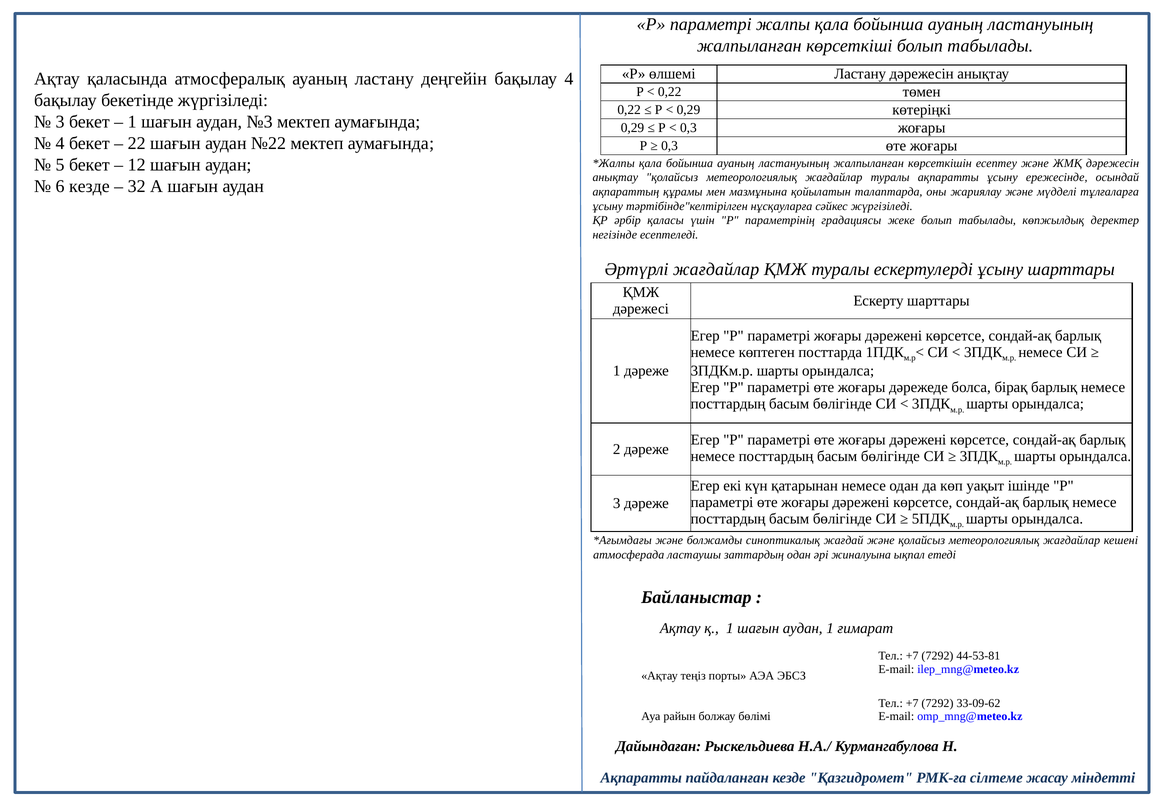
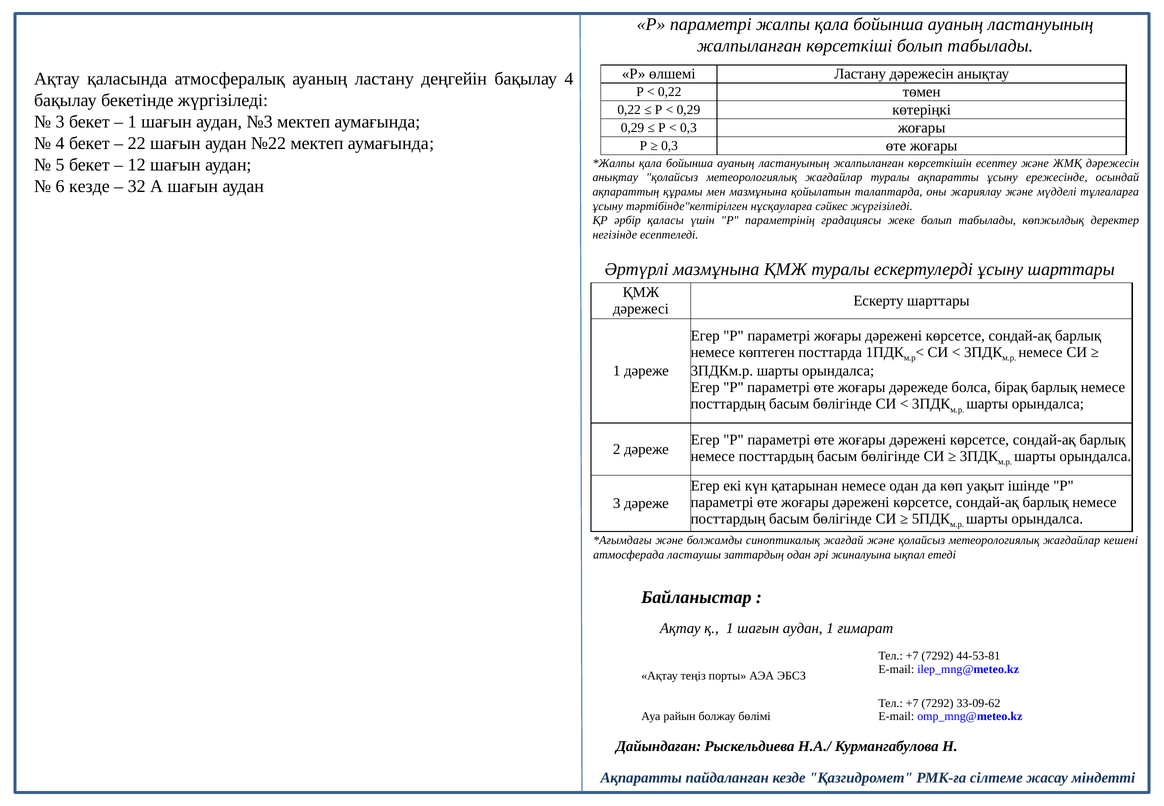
Әртүрлі жағдайлар: жағдайлар -> мазмұнына
